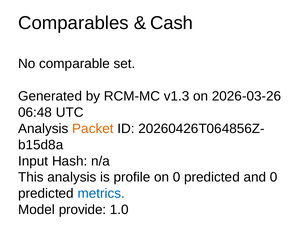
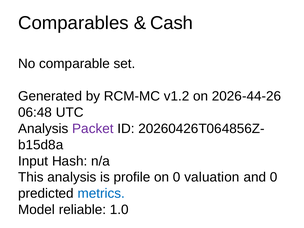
v1.3: v1.3 -> v1.2
2026-03-26: 2026-03-26 -> 2026-44-26
Packet colour: orange -> purple
on 0 predicted: predicted -> valuation
provide: provide -> reliable
